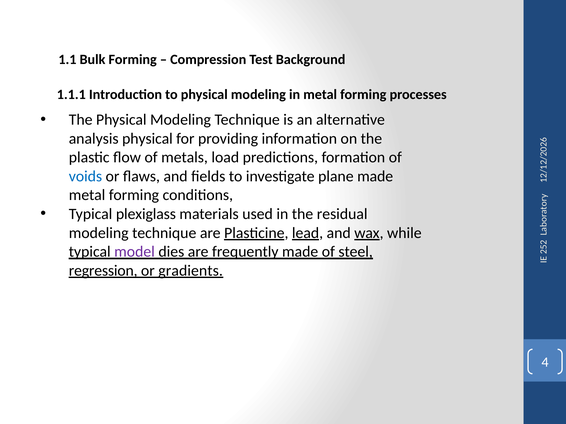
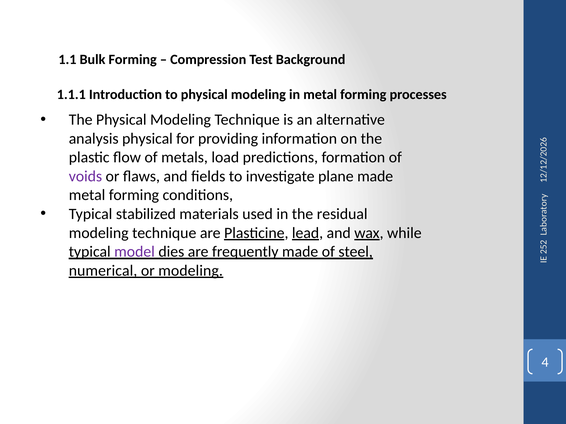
voids colour: blue -> purple
plexiglass: plexiglass -> stabilized
regression: regression -> numerical
or gradients: gradients -> modeling
